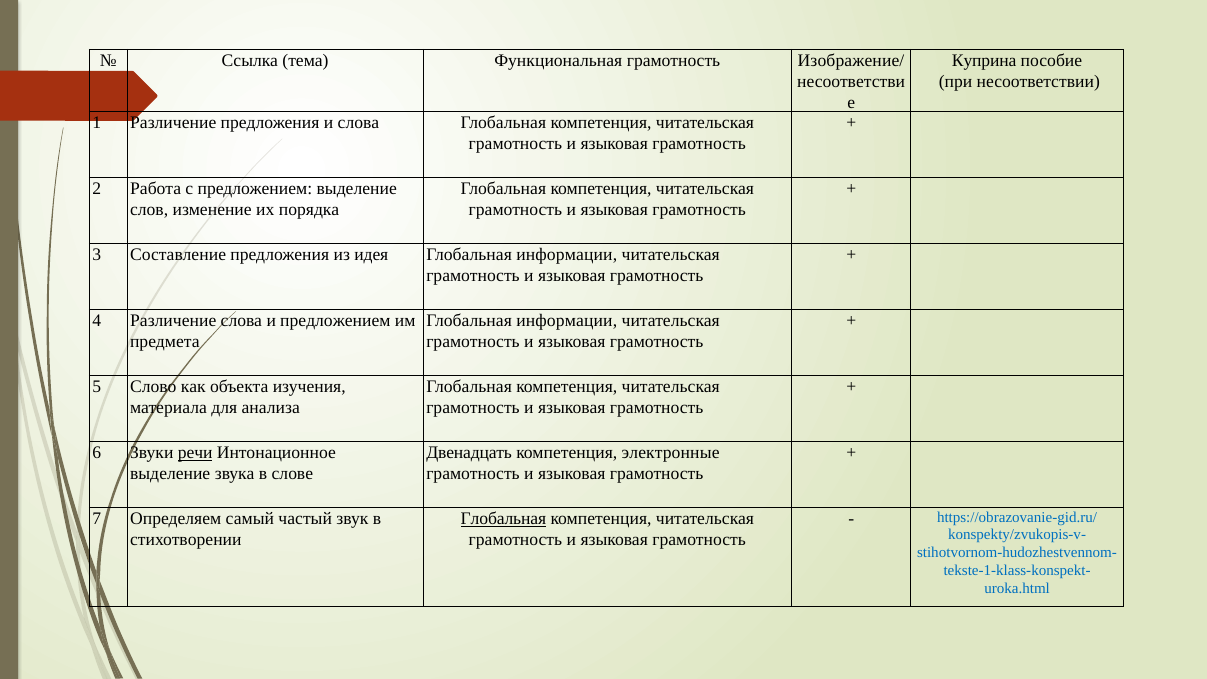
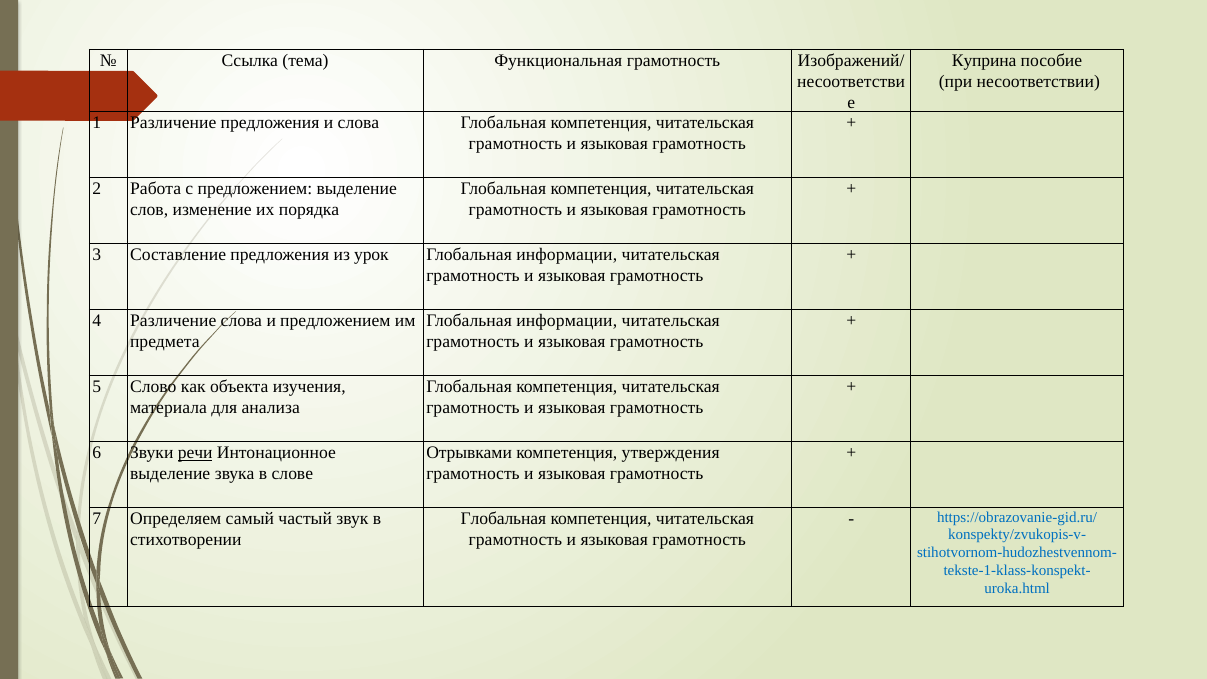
Изображение/: Изображение/ -> Изображений/
идея: идея -> урок
Двенадцать: Двенадцать -> Отрывками
электронные: электронные -> утверждения
Глобальная at (503, 519) underline: present -> none
